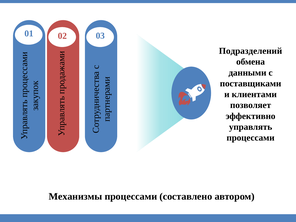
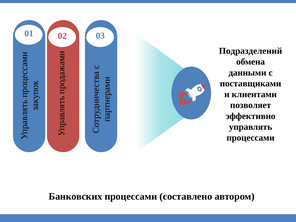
Механизмы: Механизмы -> Банковских
